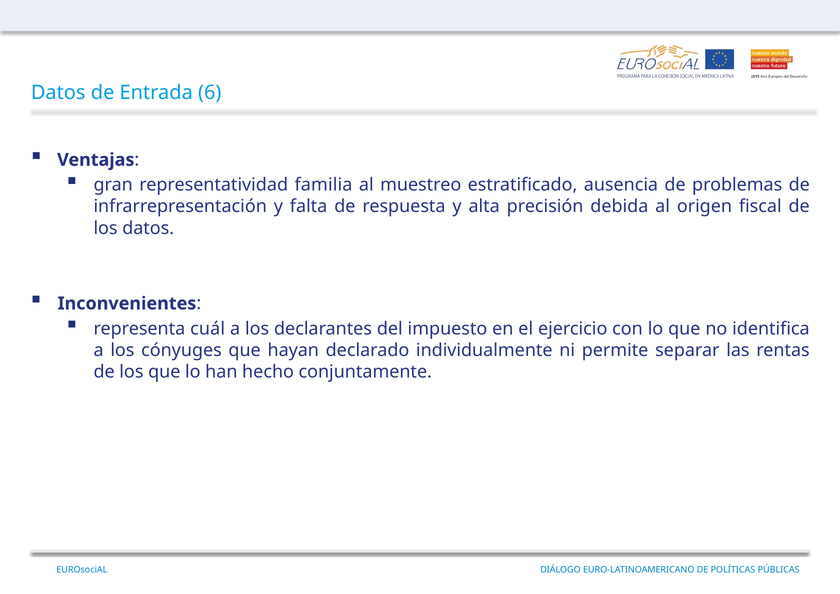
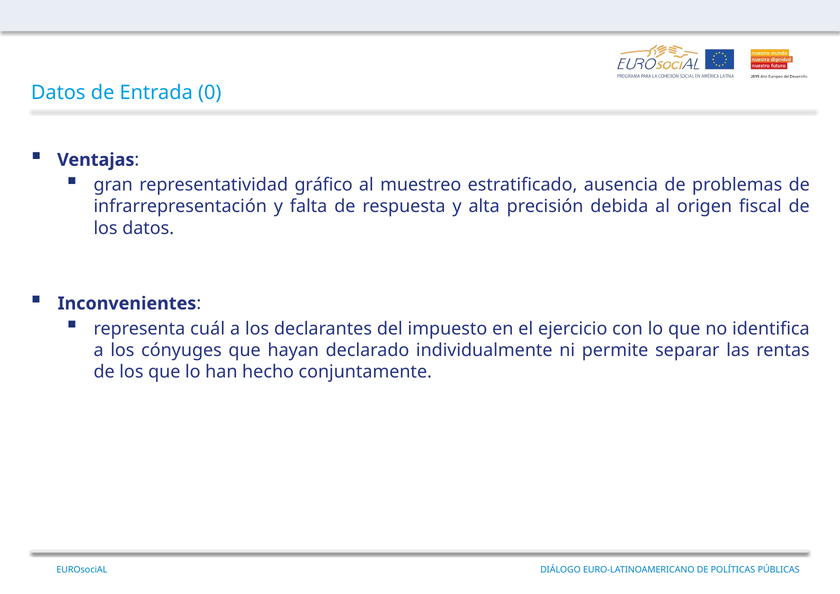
6: 6 -> 0
familia: familia -> gráfico
